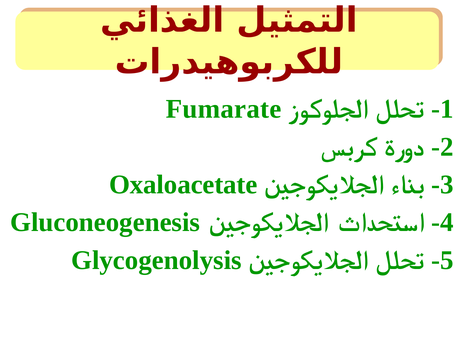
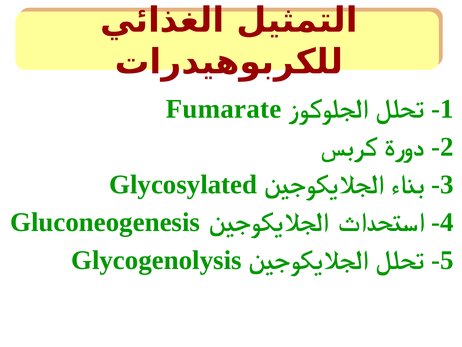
Oxaloacetate: Oxaloacetate -> Glycosylated
